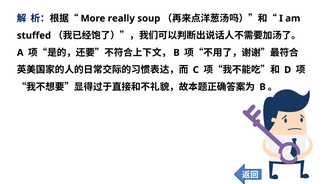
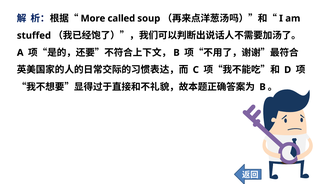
really: really -> called
